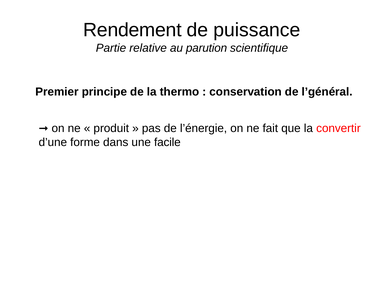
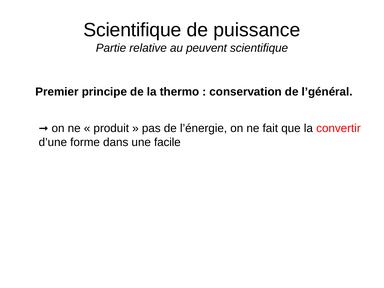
Rendement at (132, 30): Rendement -> Scientifique
parution: parution -> peuvent
